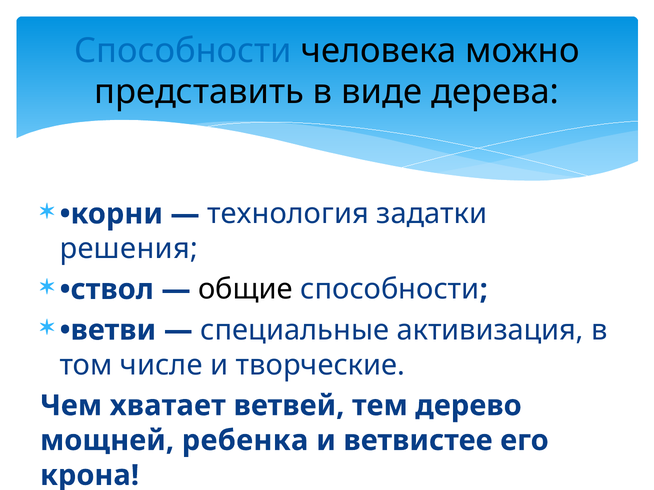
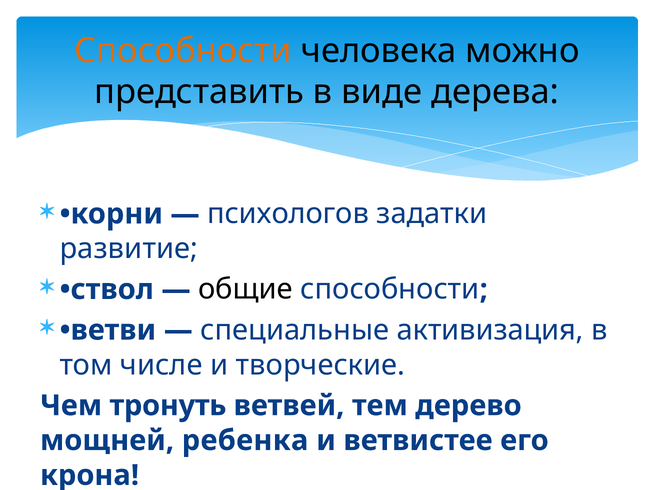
Способности at (183, 51) colour: blue -> orange
технология: технология -> психологов
решения: решения -> развитие
хватает: хватает -> тронуть
